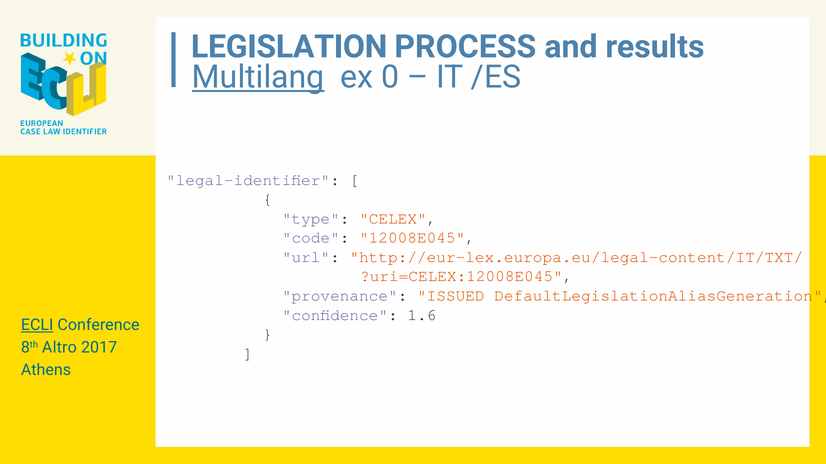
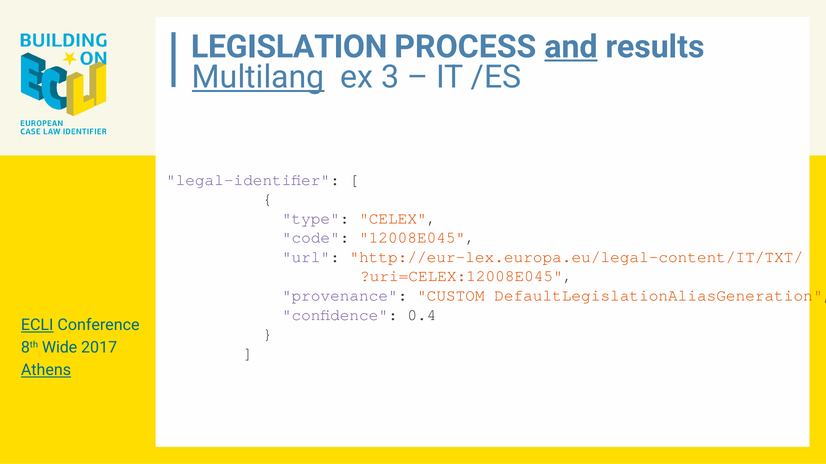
and underline: none -> present
0: 0 -> 3
ISSUED: ISSUED -> CUSTOM
1.6: 1.6 -> 0.4
Altro: Altro -> Wide
Athens underline: none -> present
